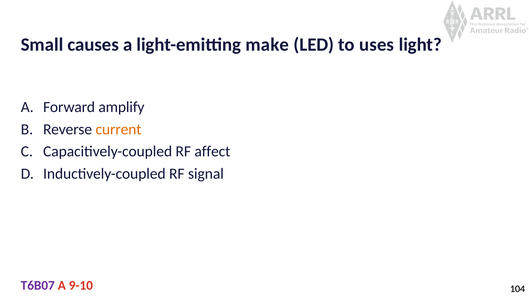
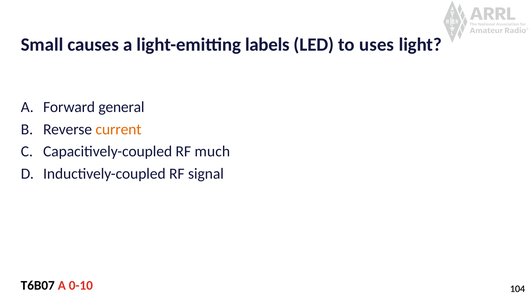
make: make -> labels
amplify: amplify -> general
affect: affect -> much
T6B07 colour: purple -> black
9-10: 9-10 -> 0-10
